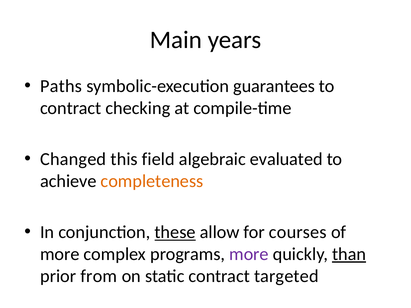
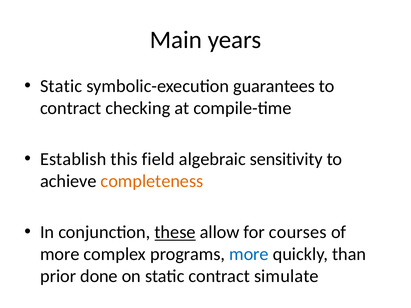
Paths at (61, 86): Paths -> Static
Changed: Changed -> Establish
evaluated: evaluated -> sensitivity
more at (249, 254) colour: purple -> blue
than underline: present -> none
from: from -> done
targeted: targeted -> simulate
